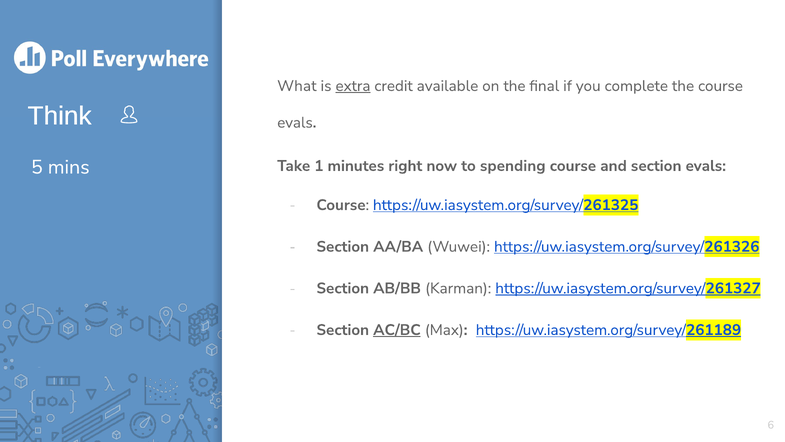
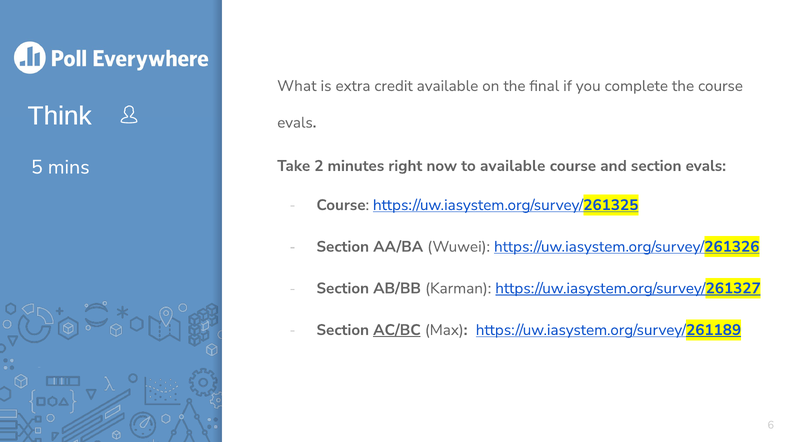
extra underline: present -> none
1: 1 -> 2
to spending: spending -> available
